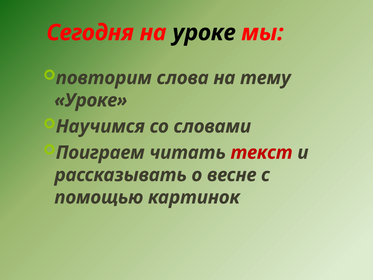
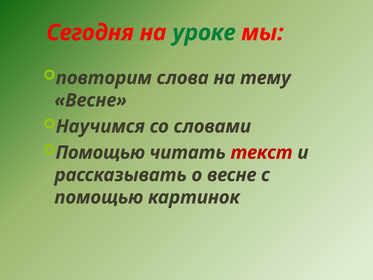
уроке at (204, 33) colour: black -> green
Уроке at (91, 100): Уроке -> Весне
Поиграем at (100, 152): Поиграем -> Помощью
